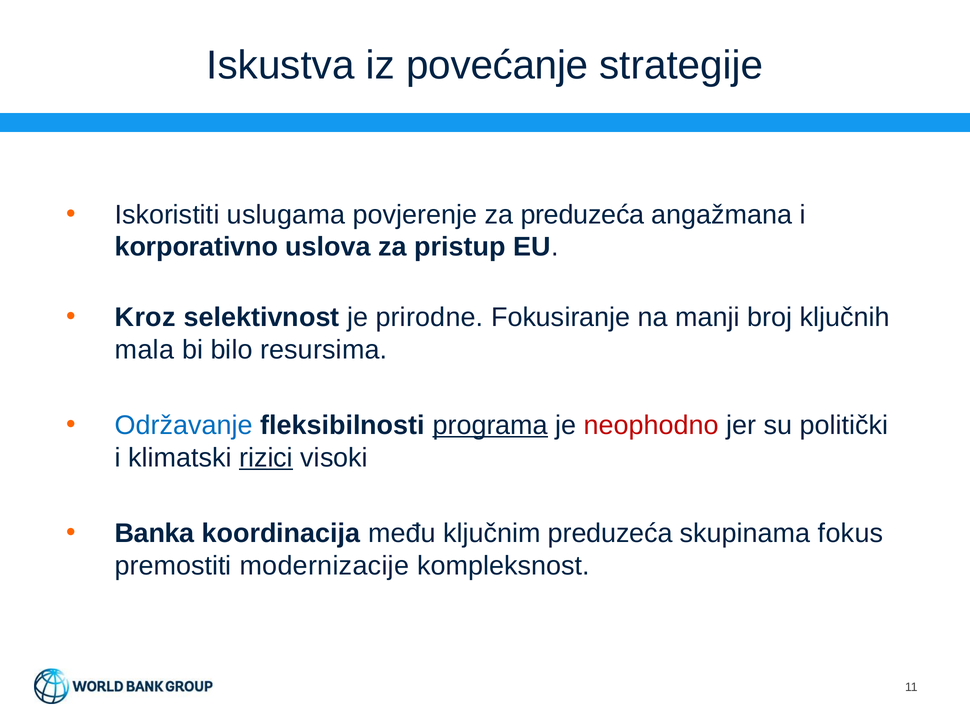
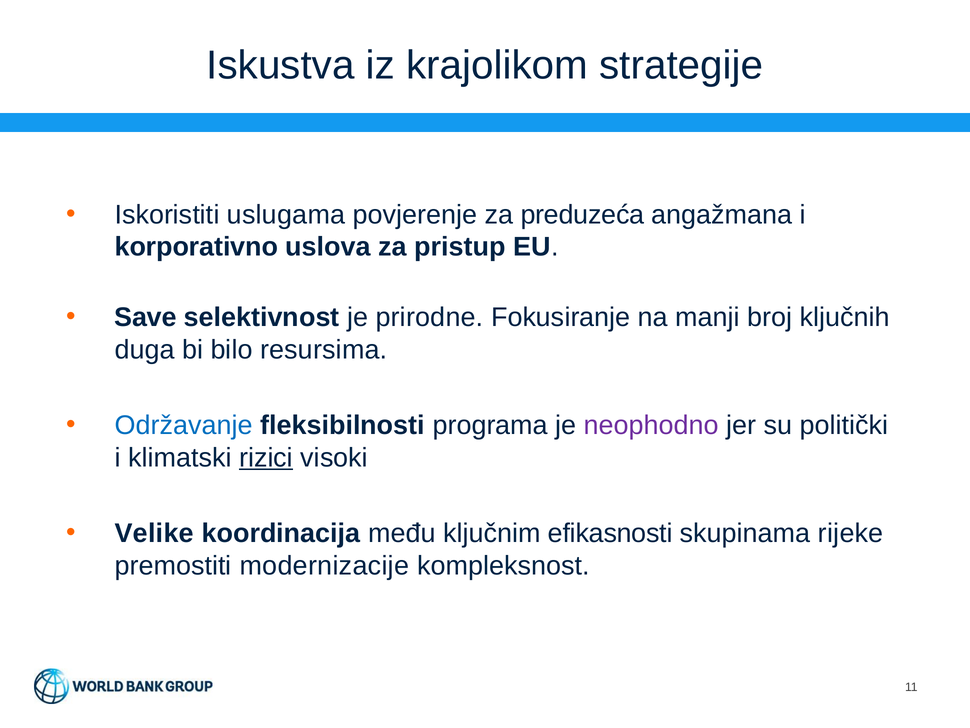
povećanje: povećanje -> krajolikom
Kroz: Kroz -> Save
mala: mala -> duga
programa underline: present -> none
neophodno colour: red -> purple
Banka: Banka -> Velike
ključnim preduzeća: preduzeća -> efikasnosti
fokus: fokus -> rijeke
